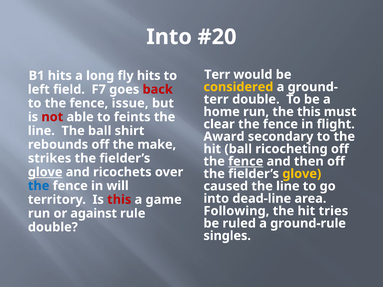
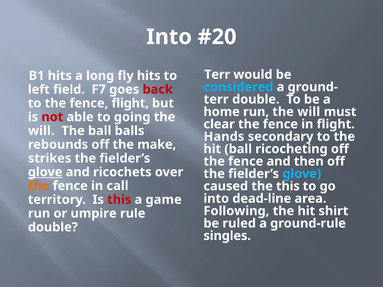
considered colour: yellow -> light blue
fence issue: issue -> flight
run the this: this -> will
feints: feints -> going
line at (41, 131): line -> will
shirt: shirt -> balls
Award: Award -> Hands
fence at (246, 161) underline: present -> none
glove at (302, 174) colour: yellow -> light blue
the at (39, 186) colour: blue -> orange
will: will -> call
caused the line: line -> this
tries: tries -> shirt
against: against -> umpire
